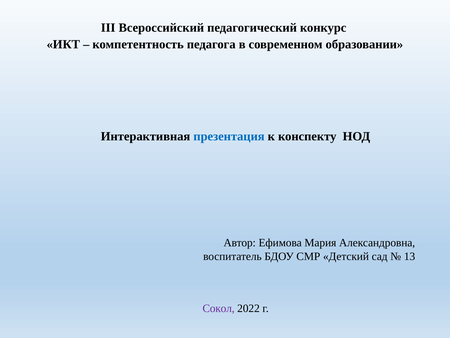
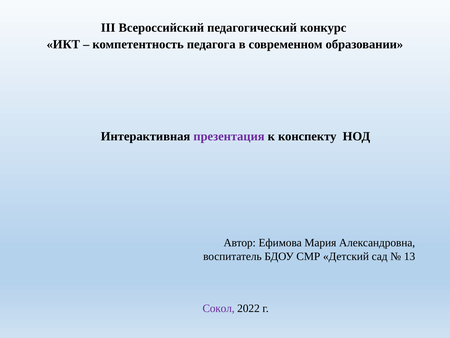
презентация colour: blue -> purple
